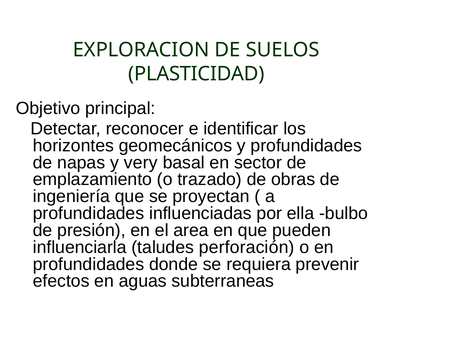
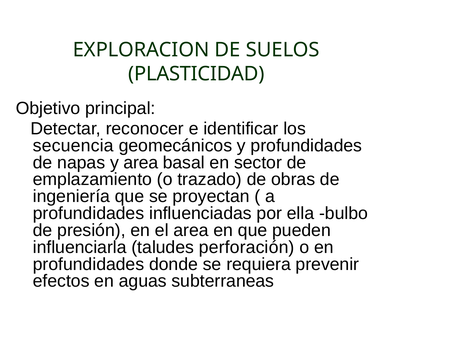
horizontes: horizontes -> secuencia
y very: very -> area
